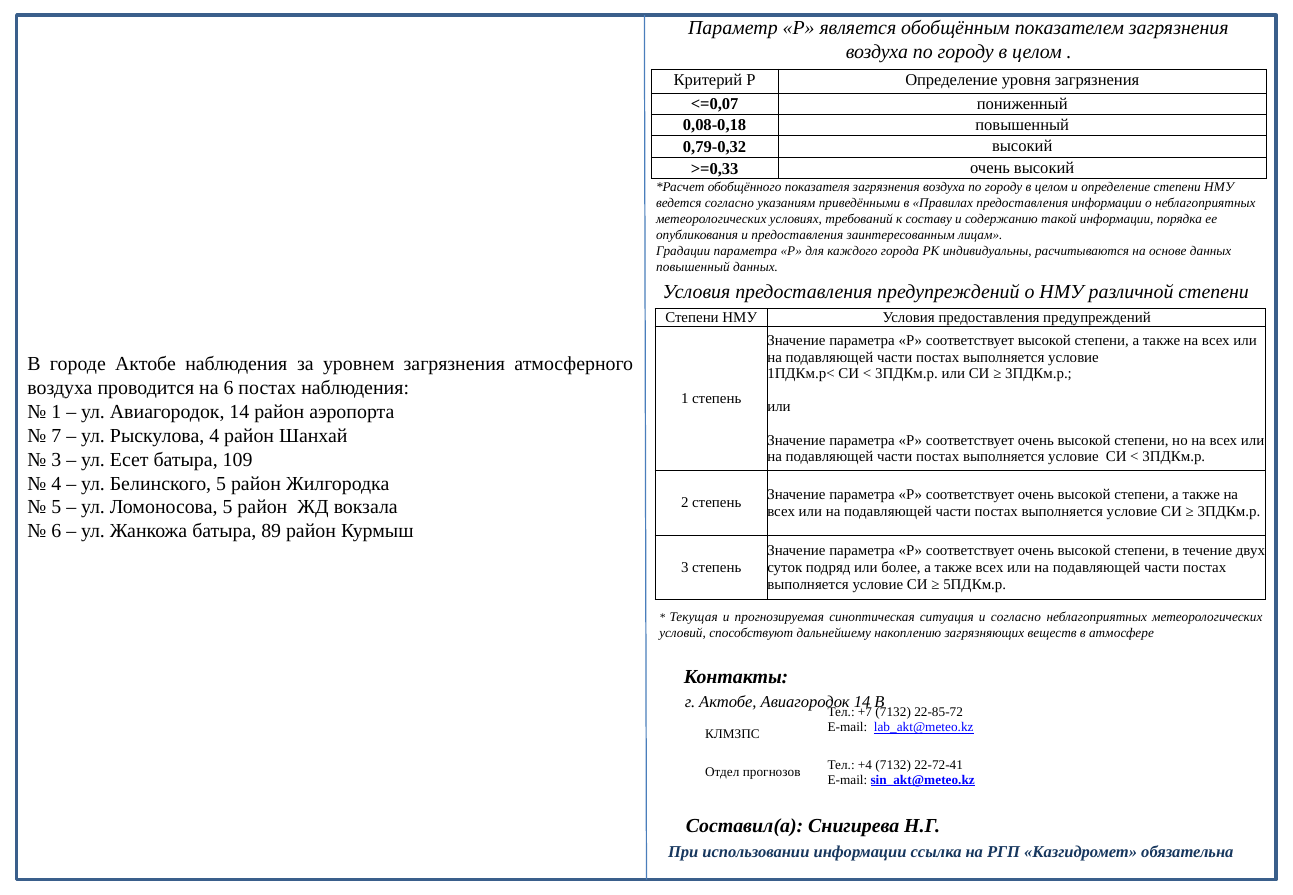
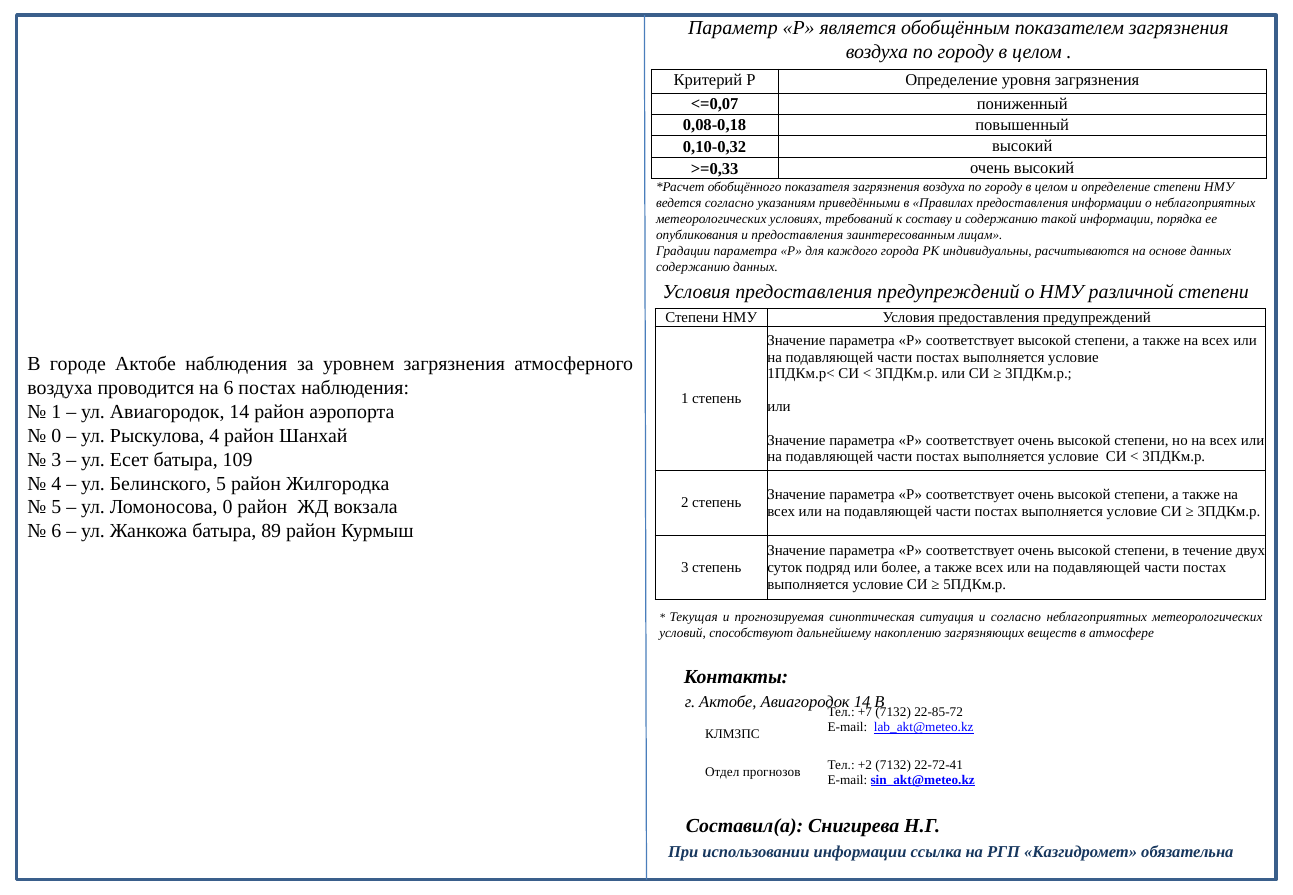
0,79-0,32: 0,79-0,32 -> 0,10-0,32
повышенный at (693, 267): повышенный -> содержанию
7 at (56, 436): 7 -> 0
Ломоносова 5: 5 -> 0
+4: +4 -> +2
